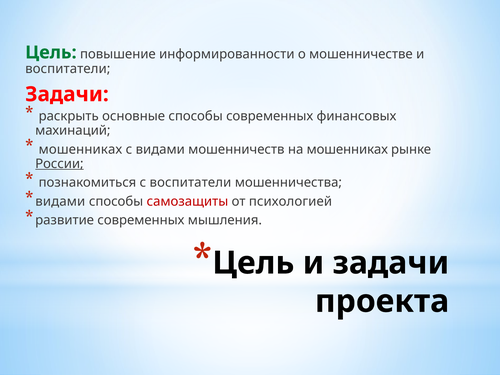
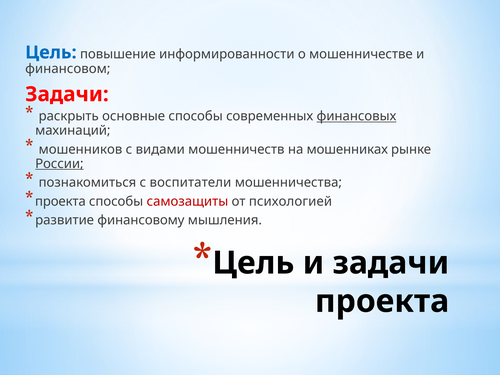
Цель at (51, 52) colour: green -> blue
воспитатели at (68, 69): воспитатели -> финансовом
финансовых underline: none -> present
мошенниках at (80, 149): мошенниках -> мошенников
видами at (60, 201): видами -> проекта
развитие современных: современных -> финансовому
